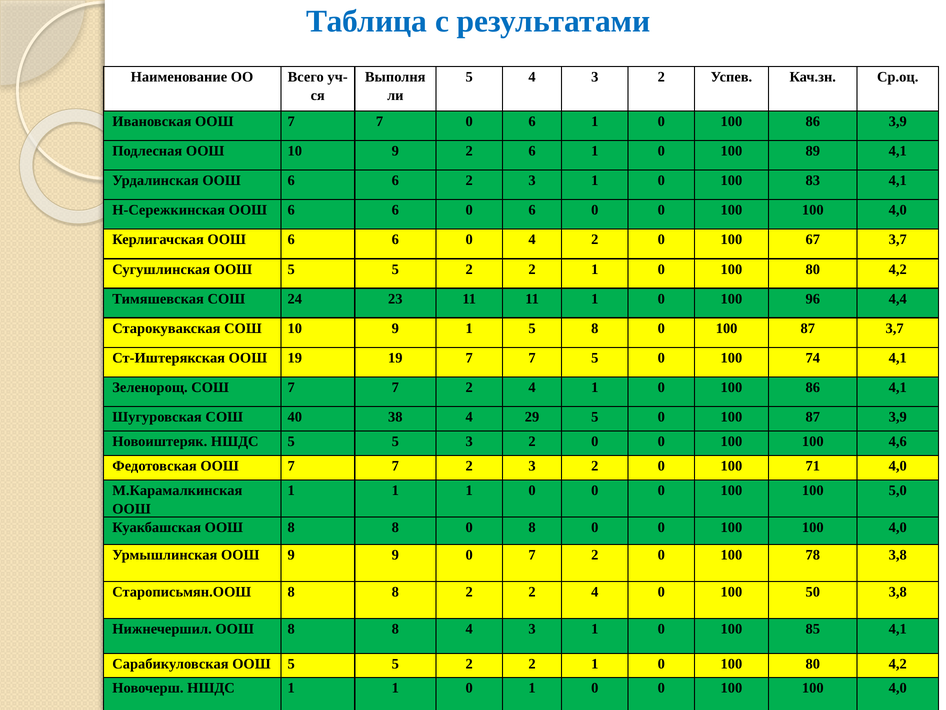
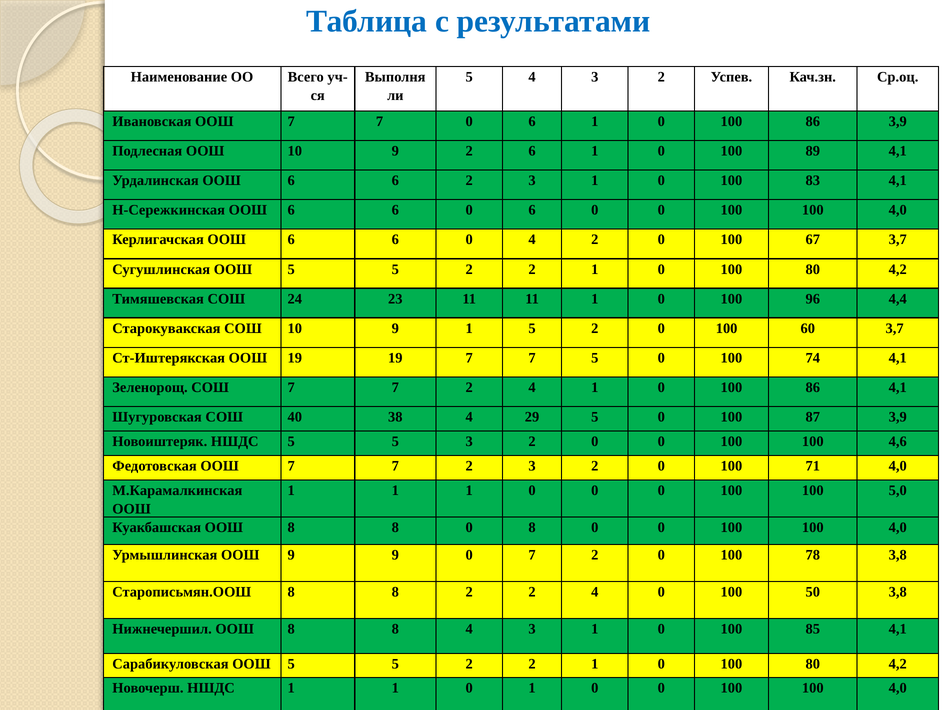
1 5 8: 8 -> 2
87 at (808, 328): 87 -> 60
